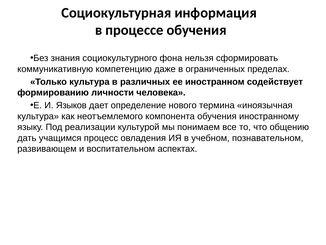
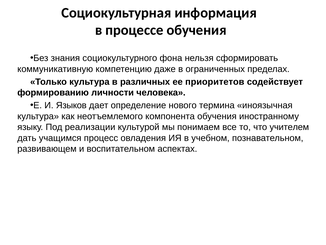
иностранном: иностранном -> приоритетов
общению: общению -> учителем
